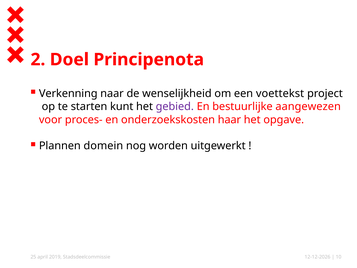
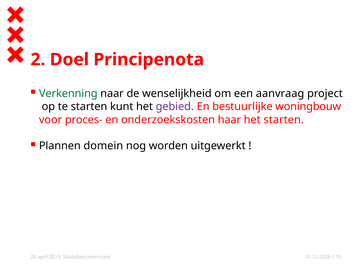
Verkenning colour: black -> green
voettekst: voettekst -> aanvraag
aangewezen: aangewezen -> woningbouw
het opgave: opgave -> starten
